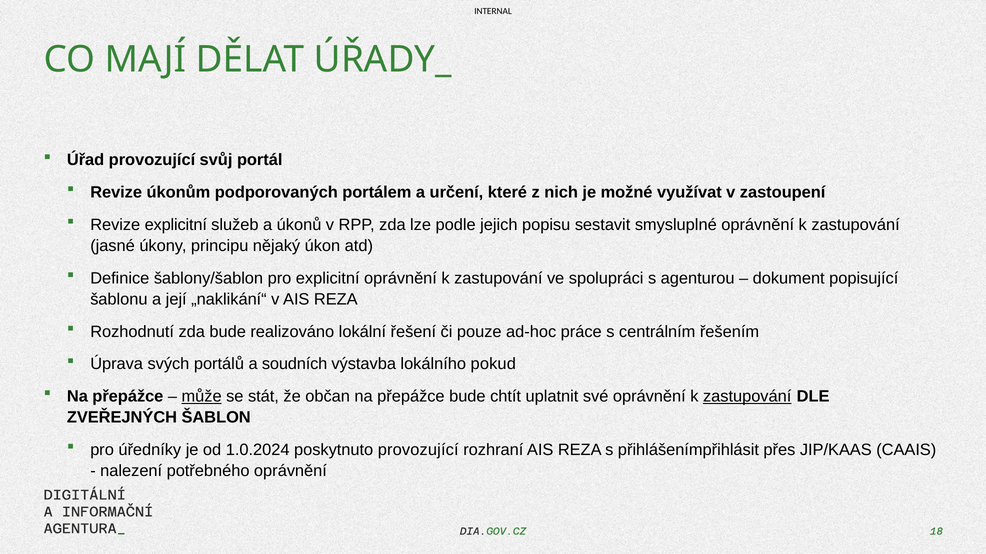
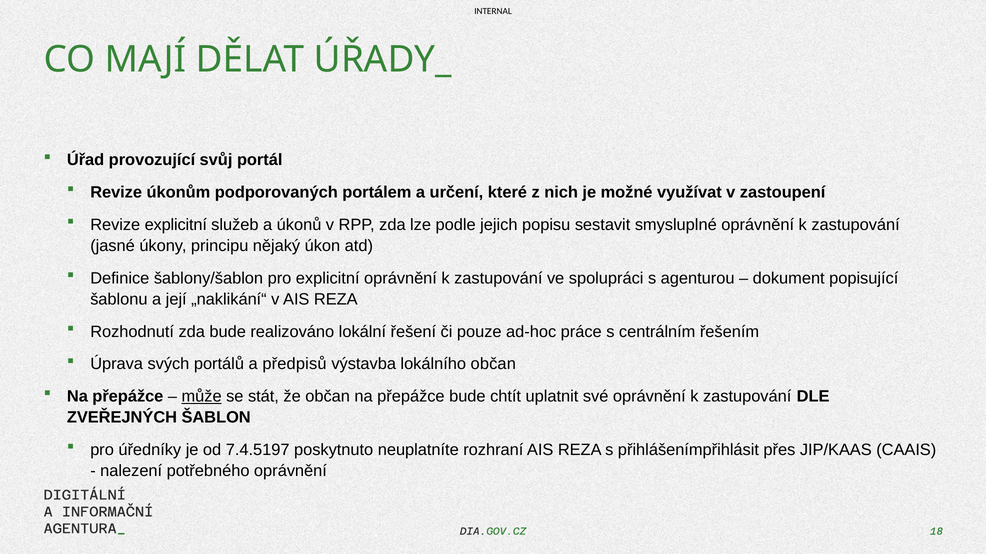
soudních: soudních -> předpisů
lokálního pokud: pokud -> občan
zastupování at (747, 397) underline: present -> none
1.0.2024: 1.0.2024 -> 7.4.5197
poskytnuto provozující: provozující -> neuplatníte
